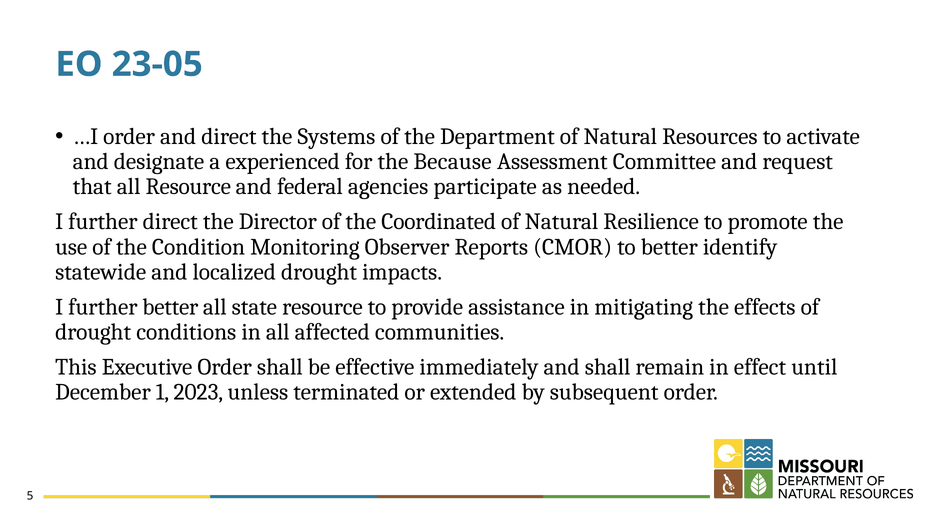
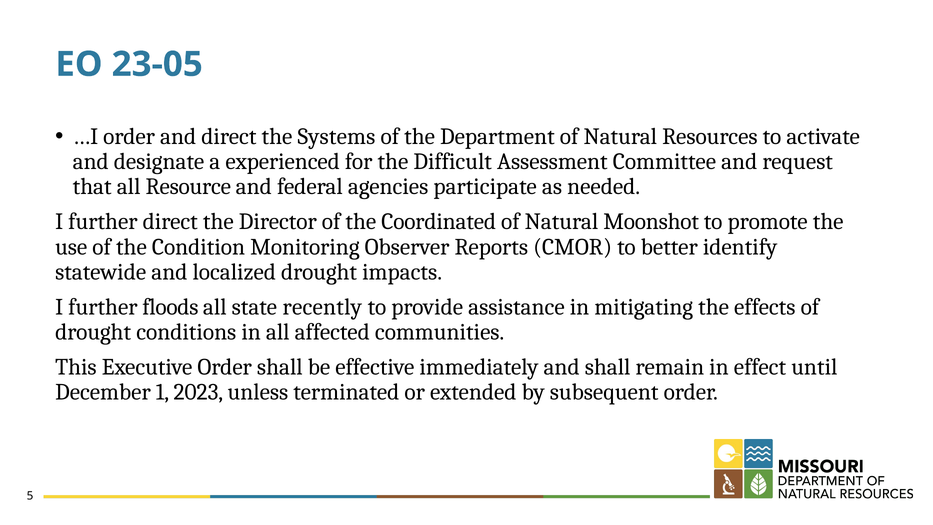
Because: Because -> Difficult
Resilience: Resilience -> Moonshot
further better: better -> floods
state resource: resource -> recently
